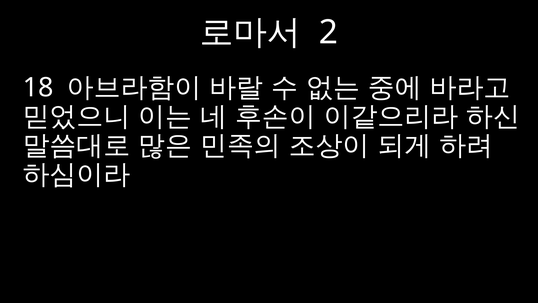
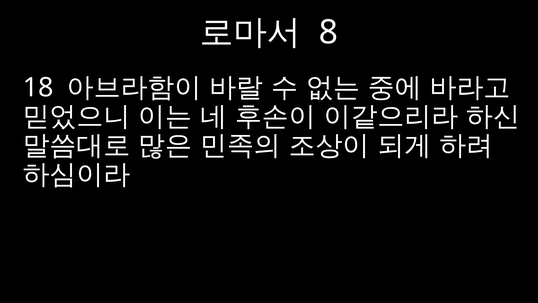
2: 2 -> 8
